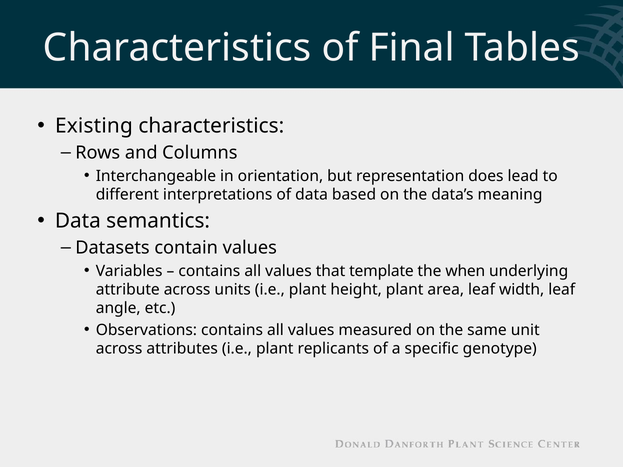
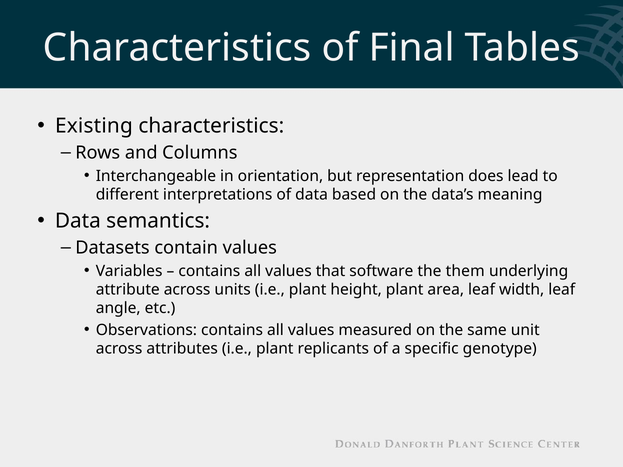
template: template -> software
when: when -> them
